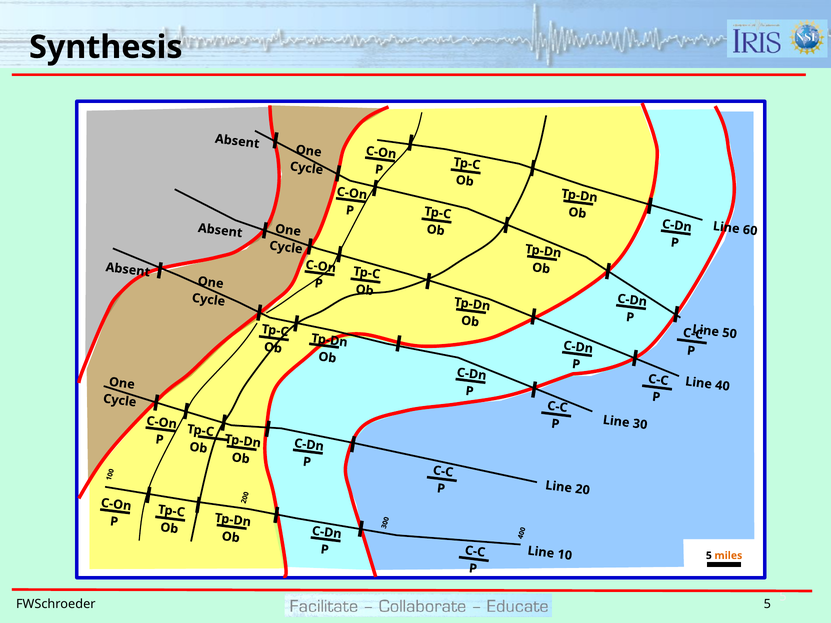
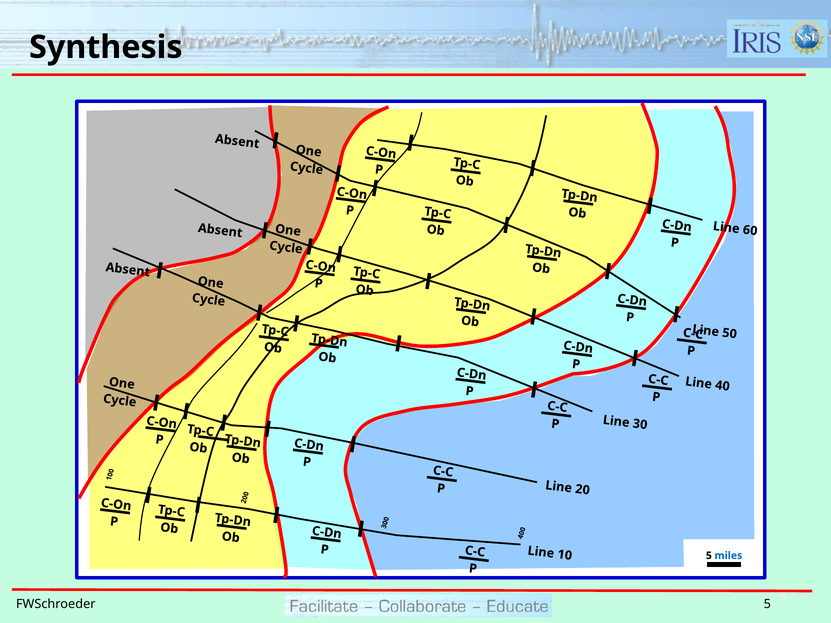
miles colour: orange -> blue
